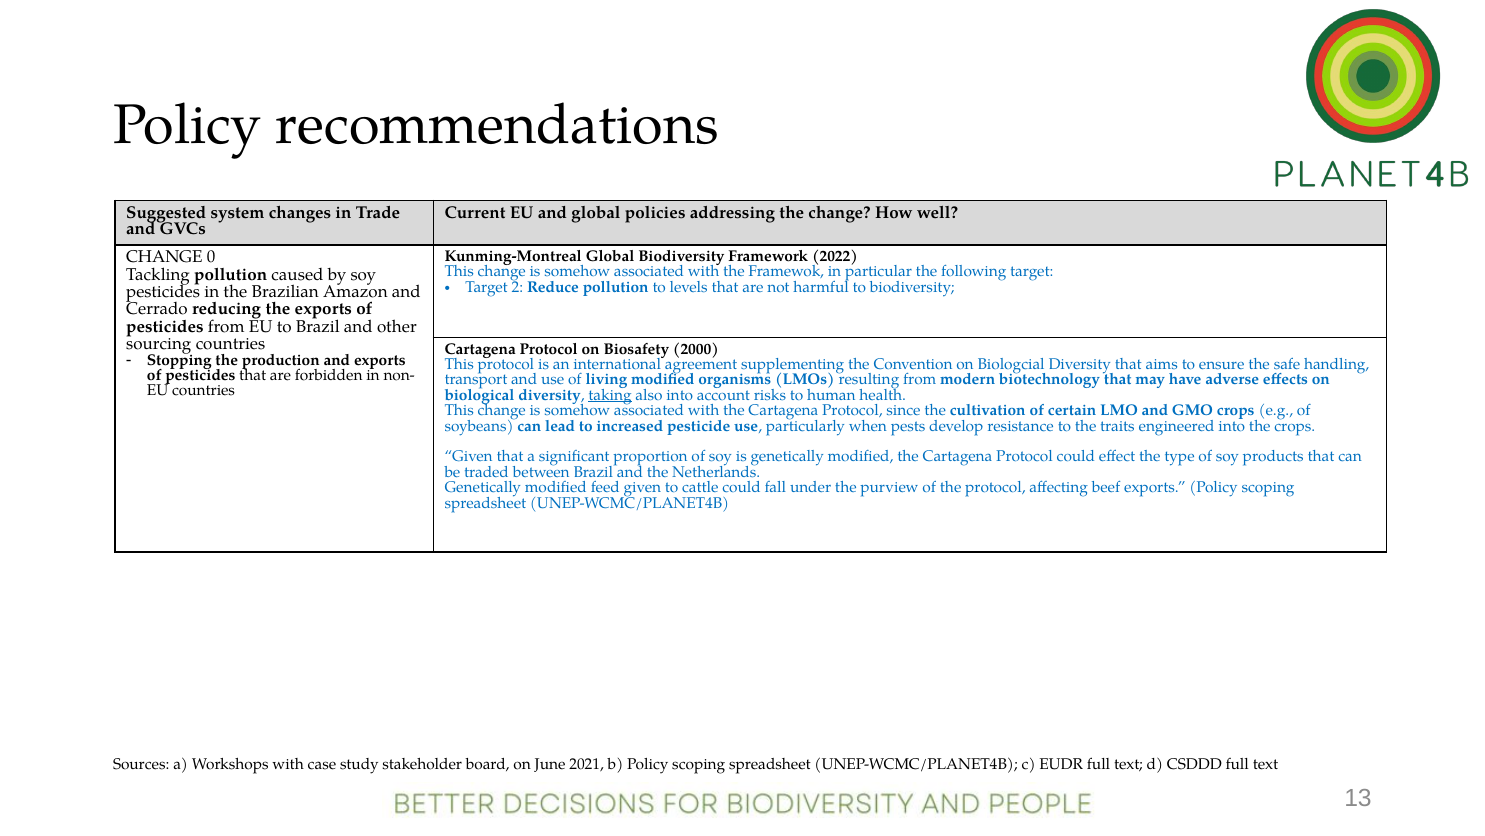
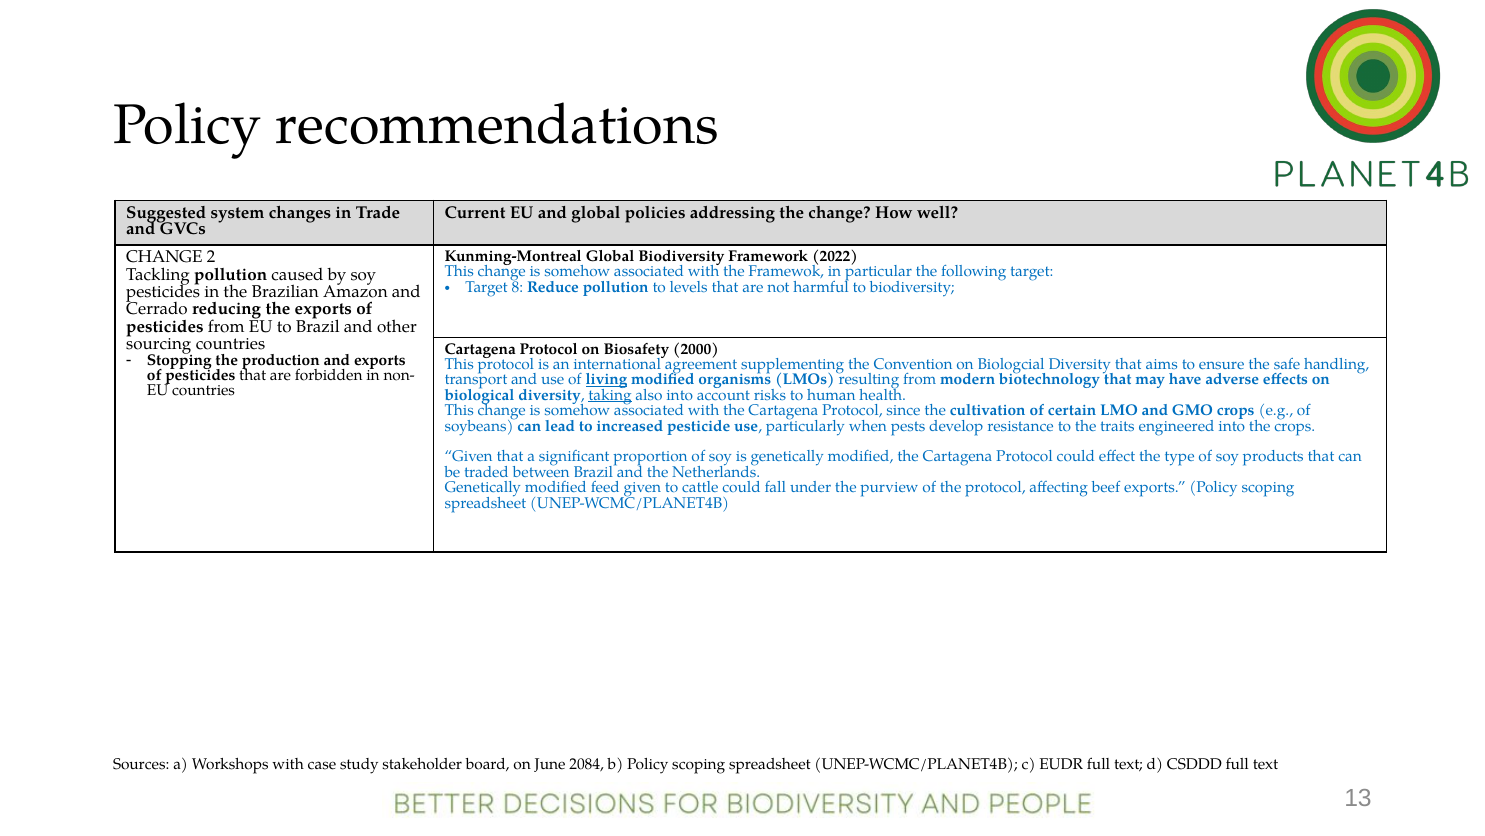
0: 0 -> 2
2: 2 -> 8
living underline: none -> present
2021: 2021 -> 2084
